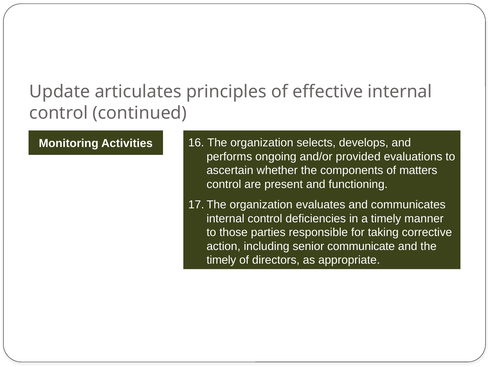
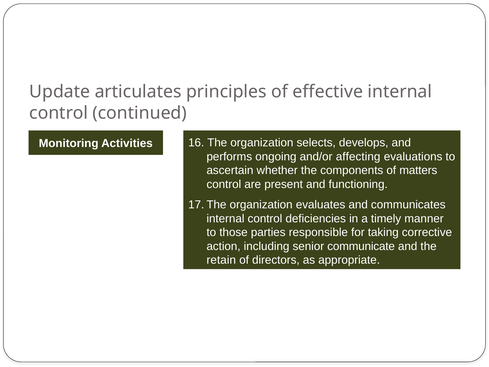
provided: provided -> affecting
timely at (221, 260): timely -> retain
